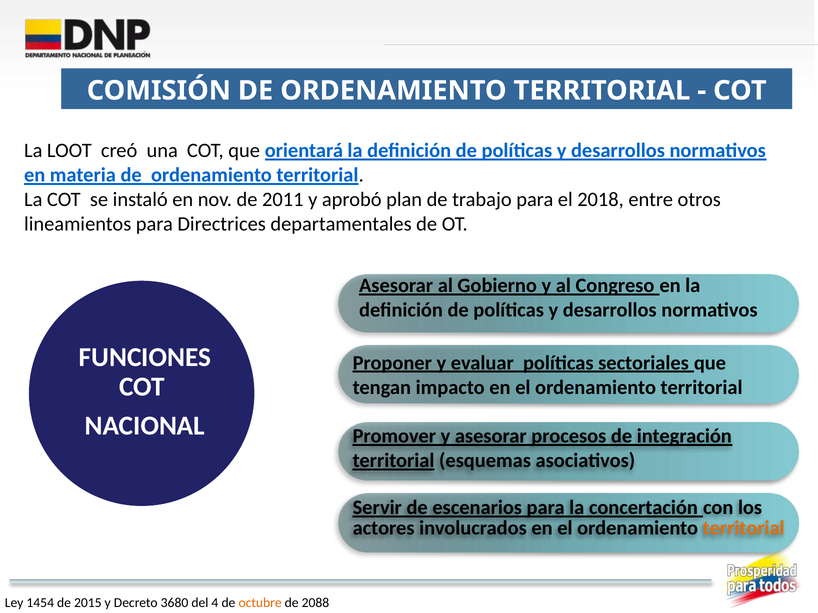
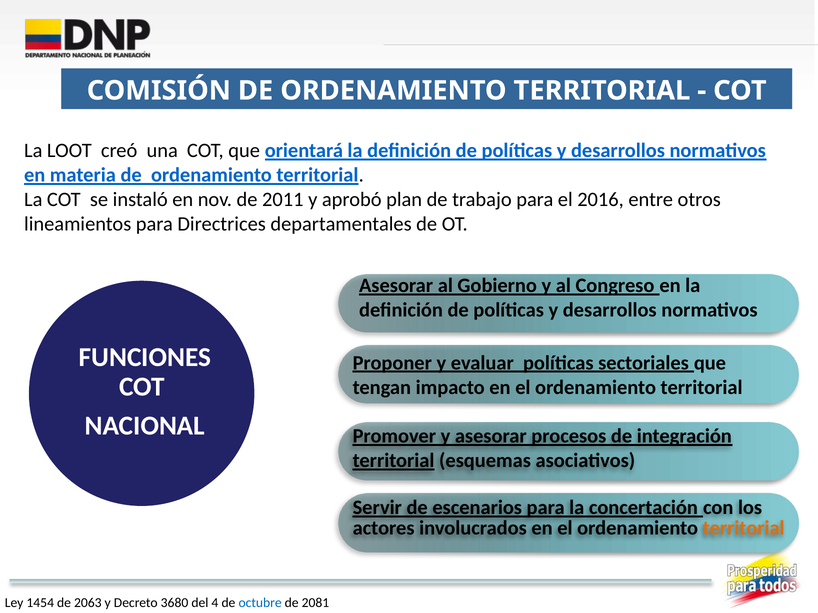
2018: 2018 -> 2016
2015: 2015 -> 2063
octubre colour: orange -> blue
2088: 2088 -> 2081
